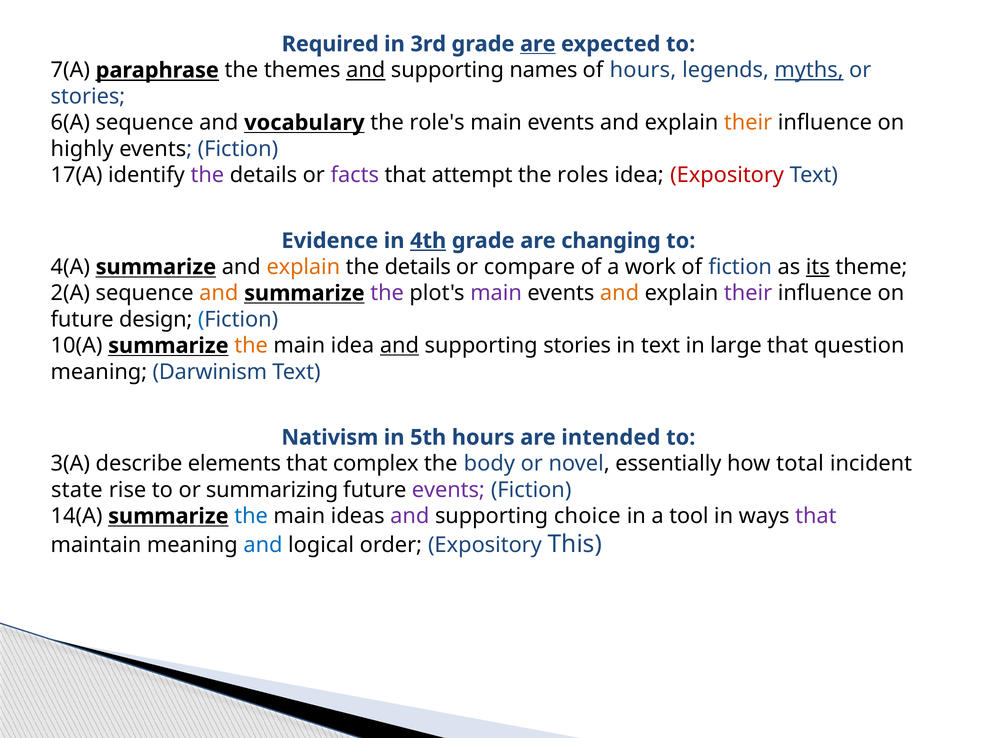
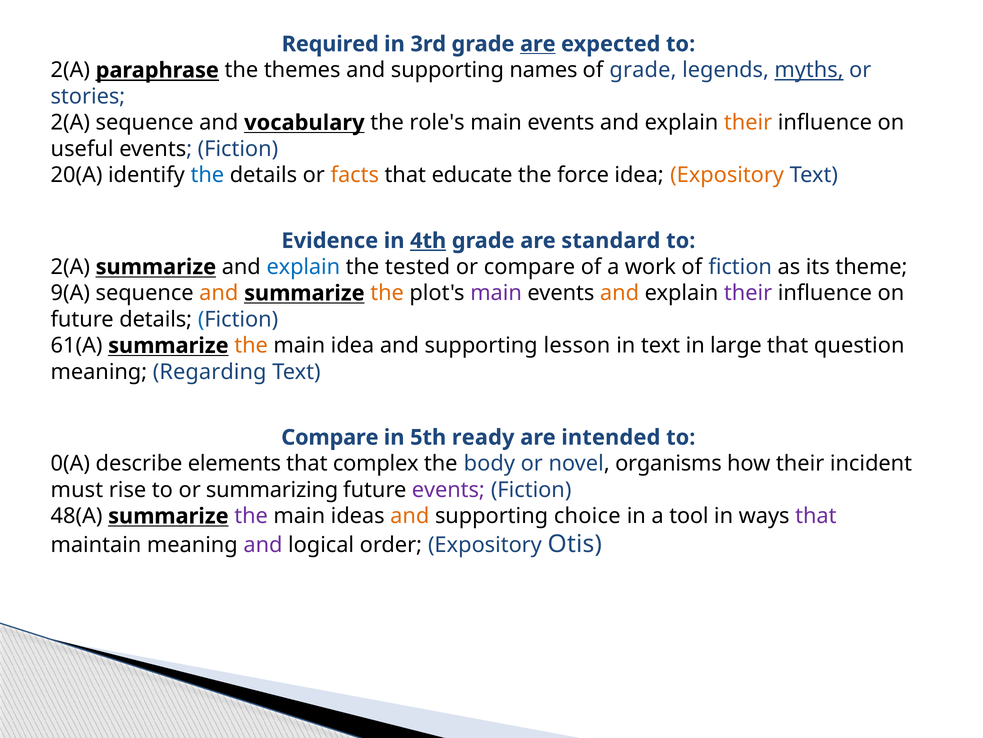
7(A at (70, 70): 7(A -> 2(A
and at (366, 70) underline: present -> none
of hours: hours -> grade
6(A at (70, 123): 6(A -> 2(A
highly: highly -> useful
17(A: 17(A -> 20(A
the at (207, 175) colour: purple -> blue
facts colour: purple -> orange
attempt: attempt -> educate
roles: roles -> force
Expository at (727, 175) colour: red -> orange
changing: changing -> standard
4(A at (70, 267): 4(A -> 2(A
explain at (303, 267) colour: orange -> blue
details at (418, 267): details -> tested
its underline: present -> none
2(A: 2(A -> 9(A
the at (387, 293) colour: purple -> orange
future design: design -> details
10(A: 10(A -> 61(A
and at (399, 345) underline: present -> none
supporting stories: stories -> lesson
Darwinism: Darwinism -> Regarding
Nativism at (330, 437): Nativism -> Compare
5th hours: hours -> ready
3(A: 3(A -> 0(A
essentially: essentially -> organisms
how total: total -> their
state: state -> must
14(A: 14(A -> 48(A
the at (251, 516) colour: blue -> purple
and at (410, 516) colour: purple -> orange
and at (263, 545) colour: blue -> purple
This: This -> Otis
